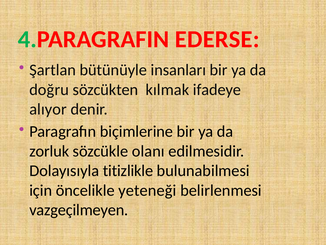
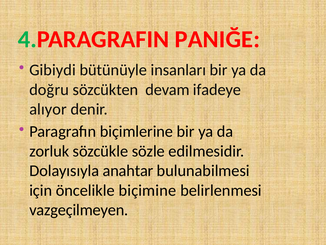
EDERSE: EDERSE -> PANIĞE
Şartlan: Şartlan -> Gibiydi
kılmak: kılmak -> devam
olanı: olanı -> sözle
titizlikle: titizlikle -> anahtar
yeteneği: yeteneği -> biçimine
